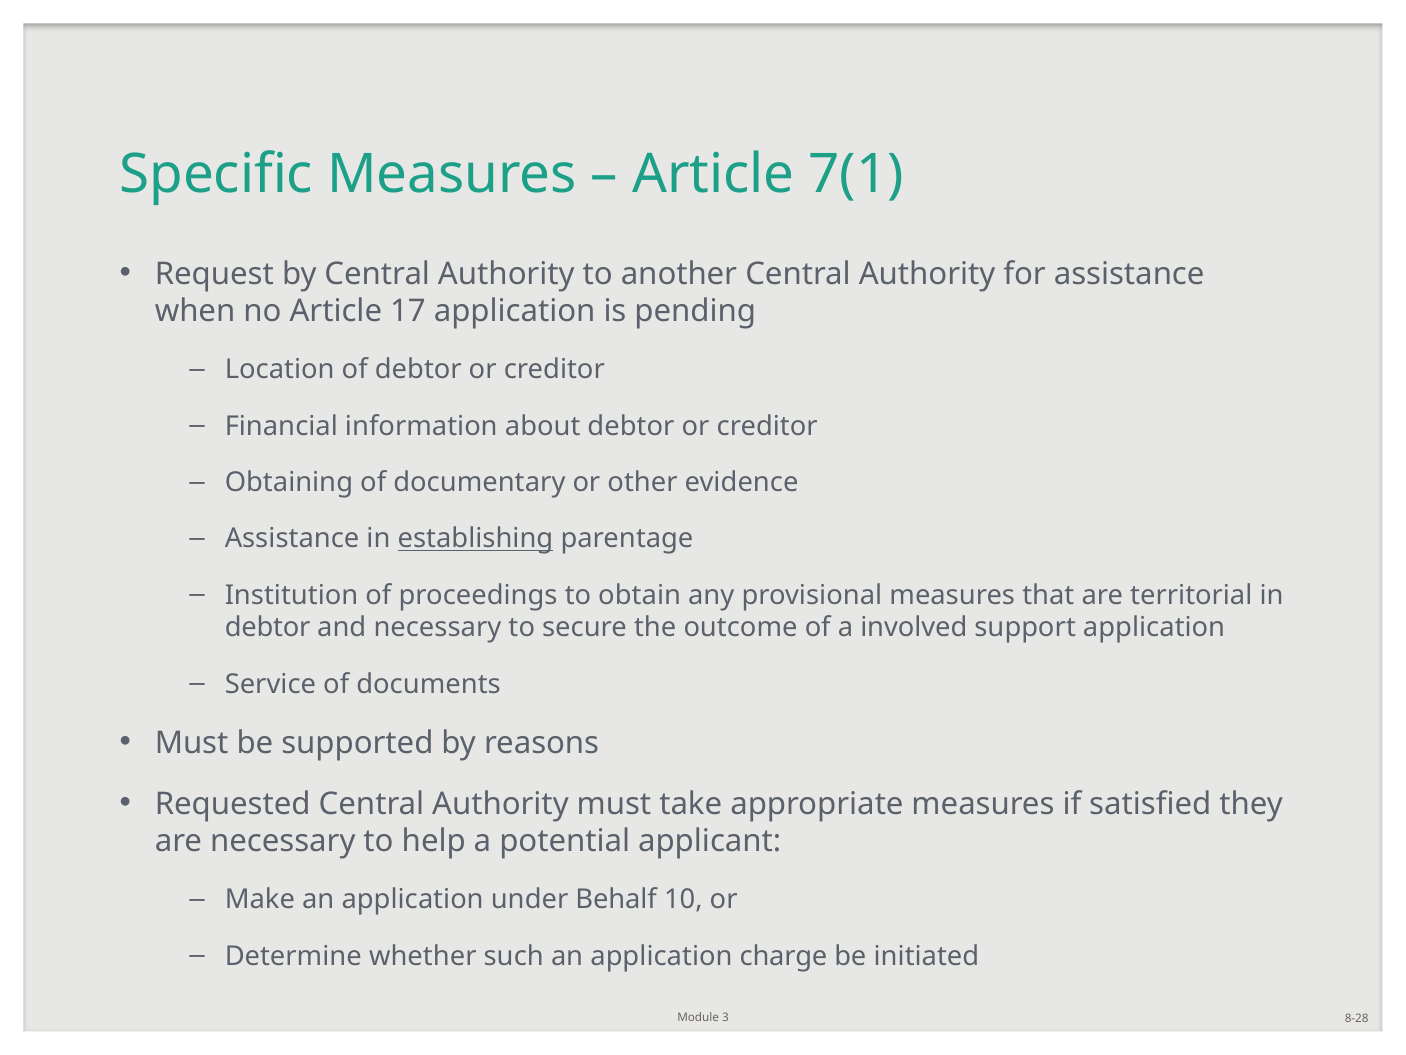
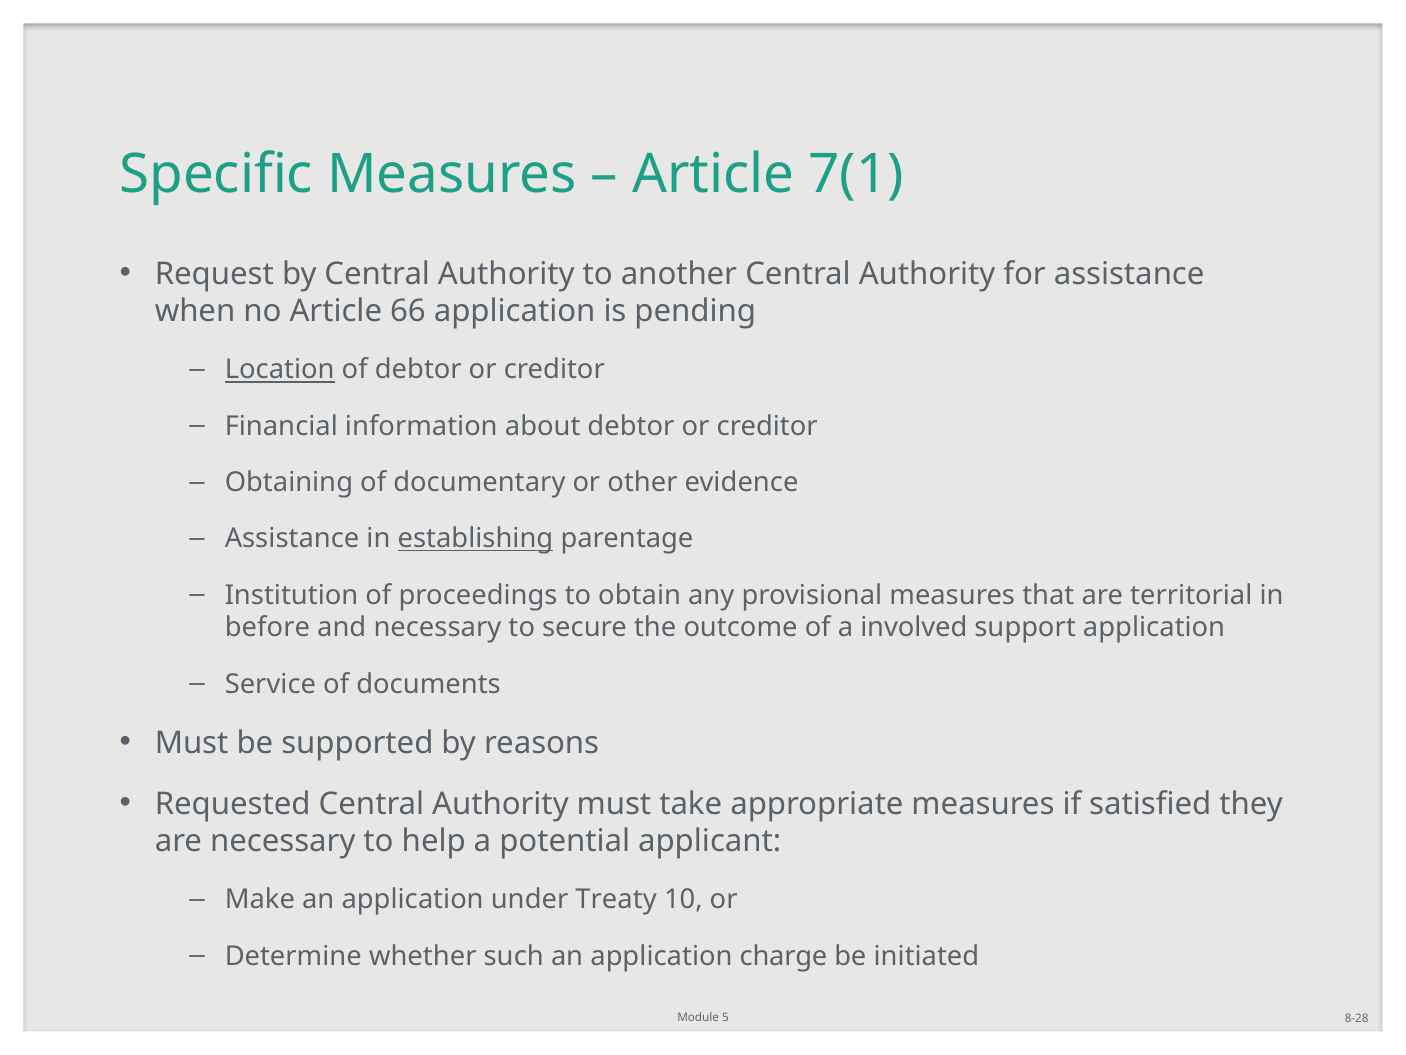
17: 17 -> 66
Location underline: none -> present
debtor at (268, 628): debtor -> before
Behalf: Behalf -> Treaty
3: 3 -> 5
